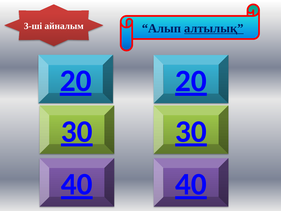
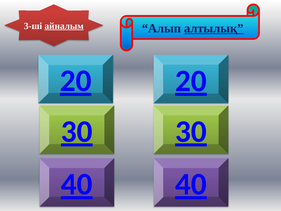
айналым underline: none -> present
